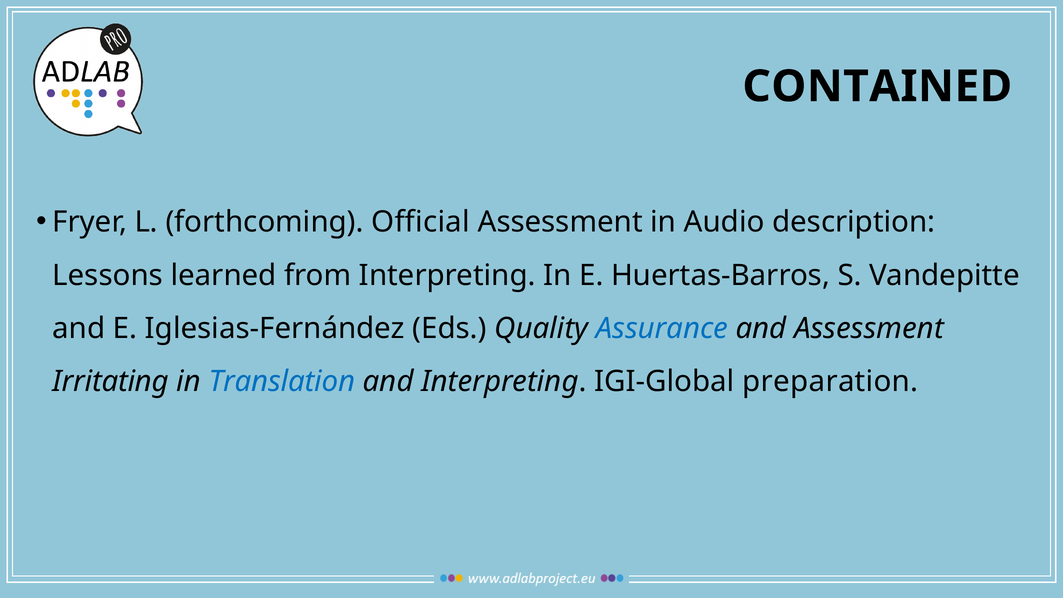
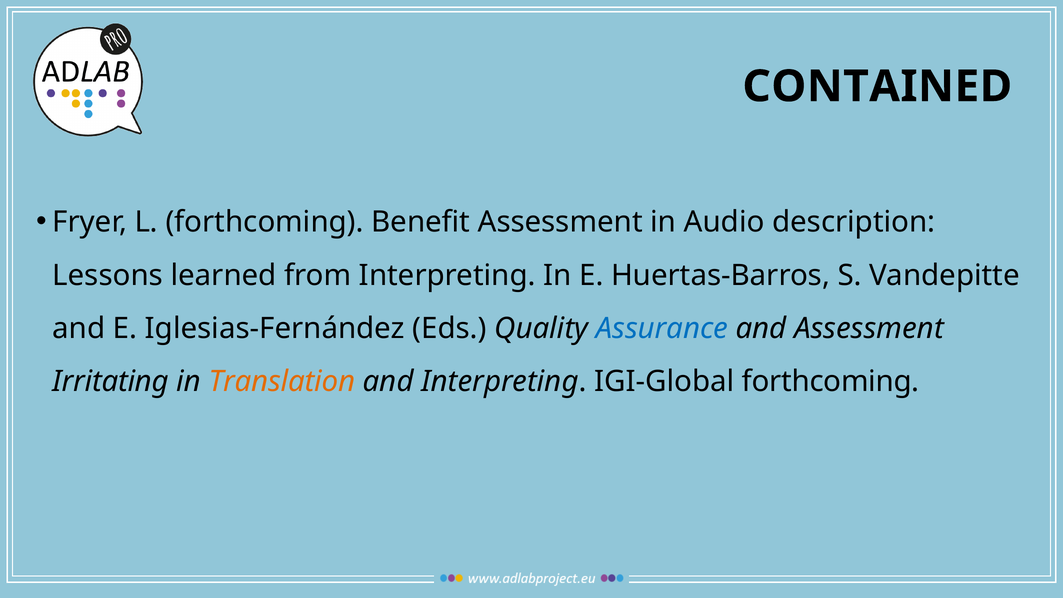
Official: Official -> Benefit
Translation colour: blue -> orange
IGI-Global preparation: preparation -> forthcoming
